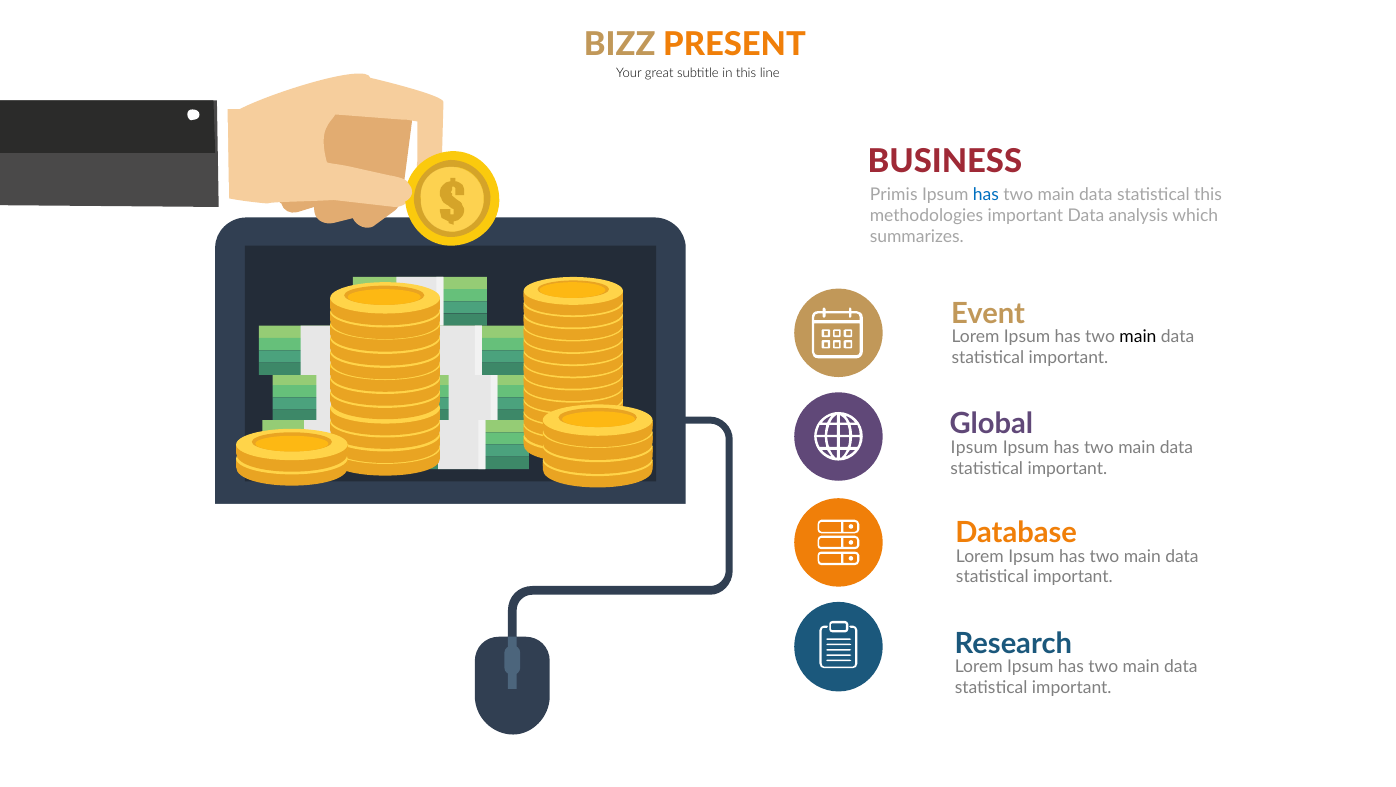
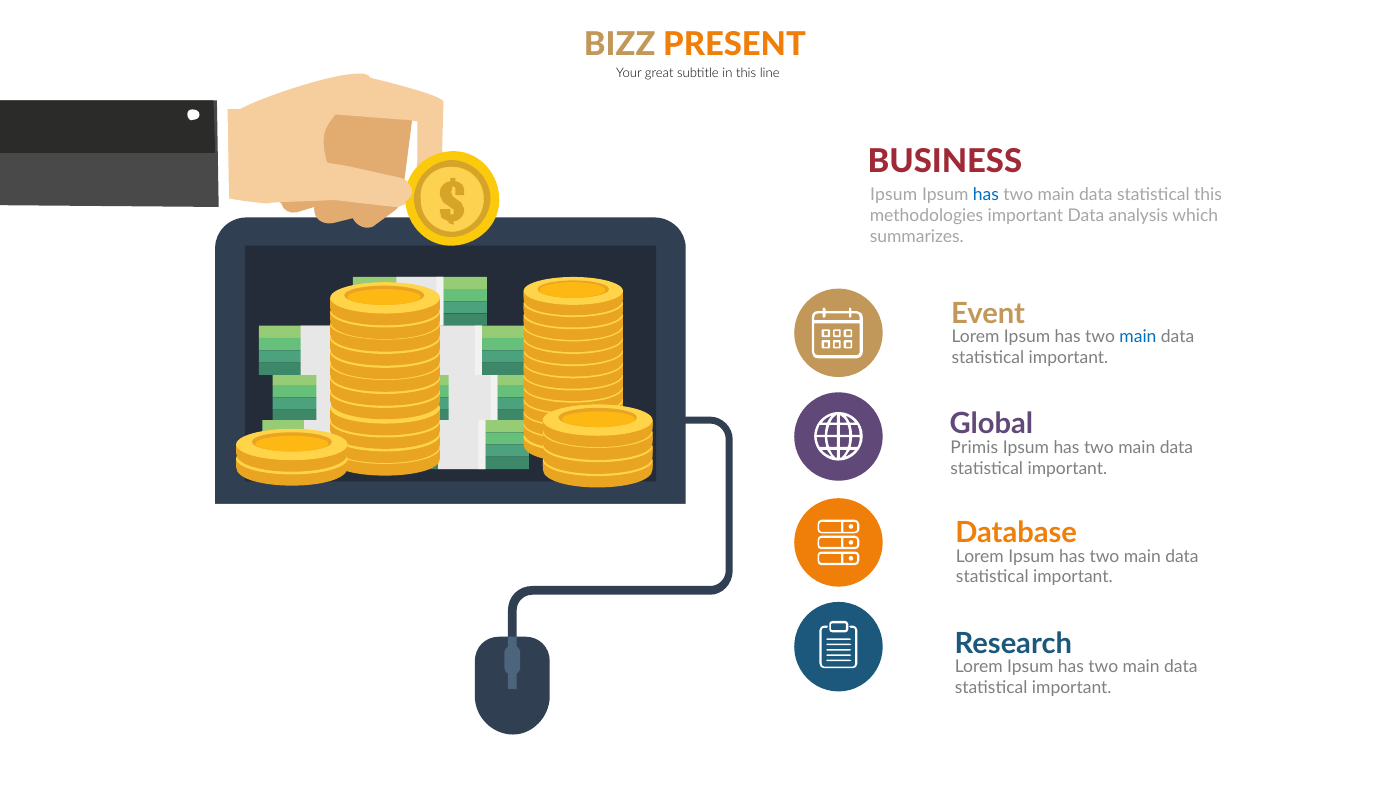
Primis at (894, 195): Primis -> Ipsum
main at (1138, 337) colour: black -> blue
Ipsum at (974, 448): Ipsum -> Primis
